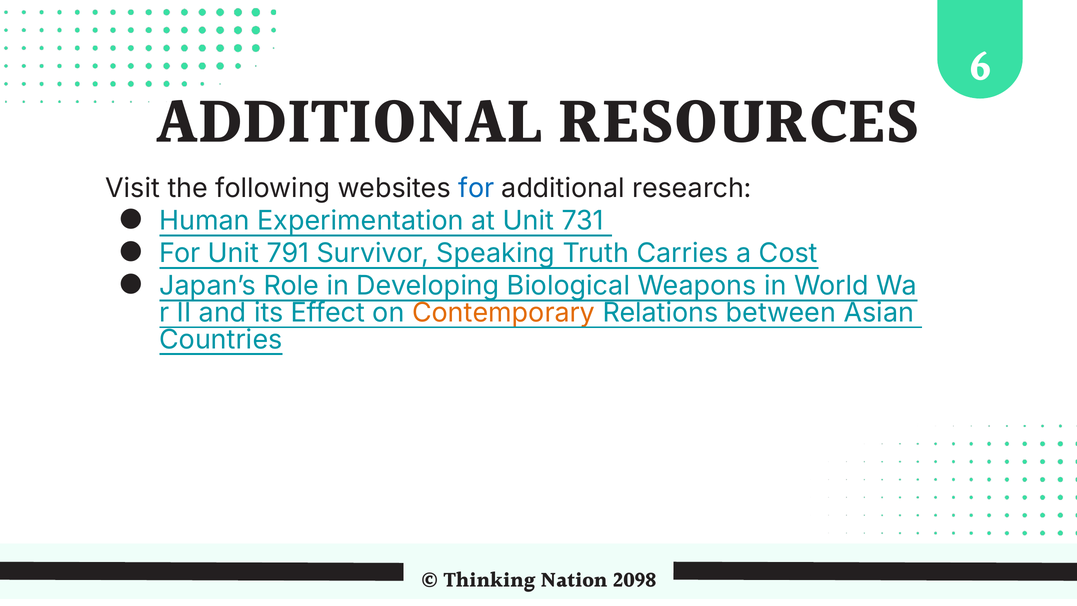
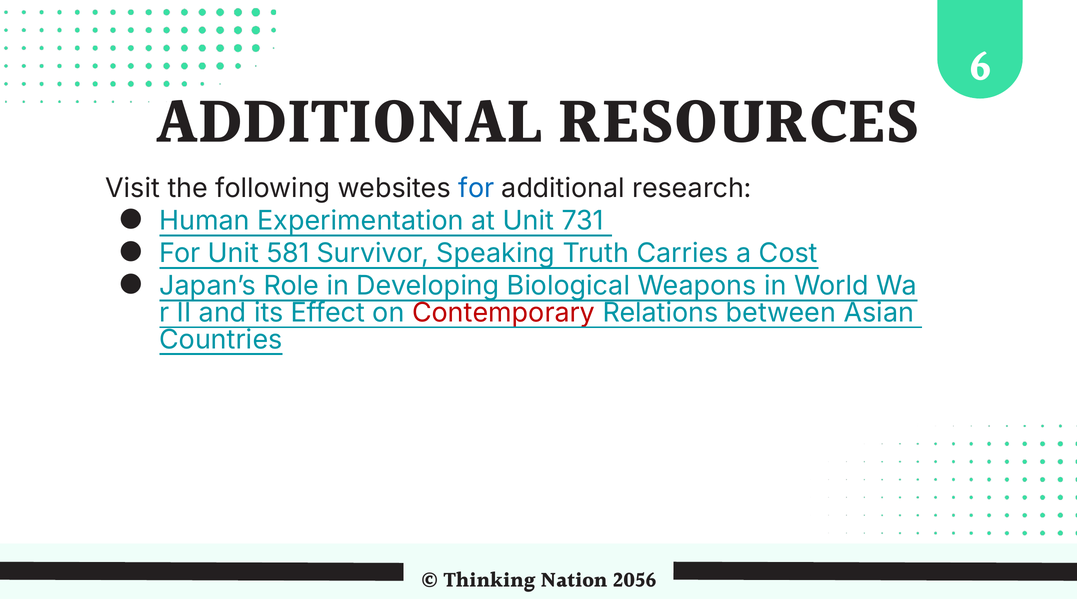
791: 791 -> 581
Contemporary colour: orange -> red
2098: 2098 -> 2056
